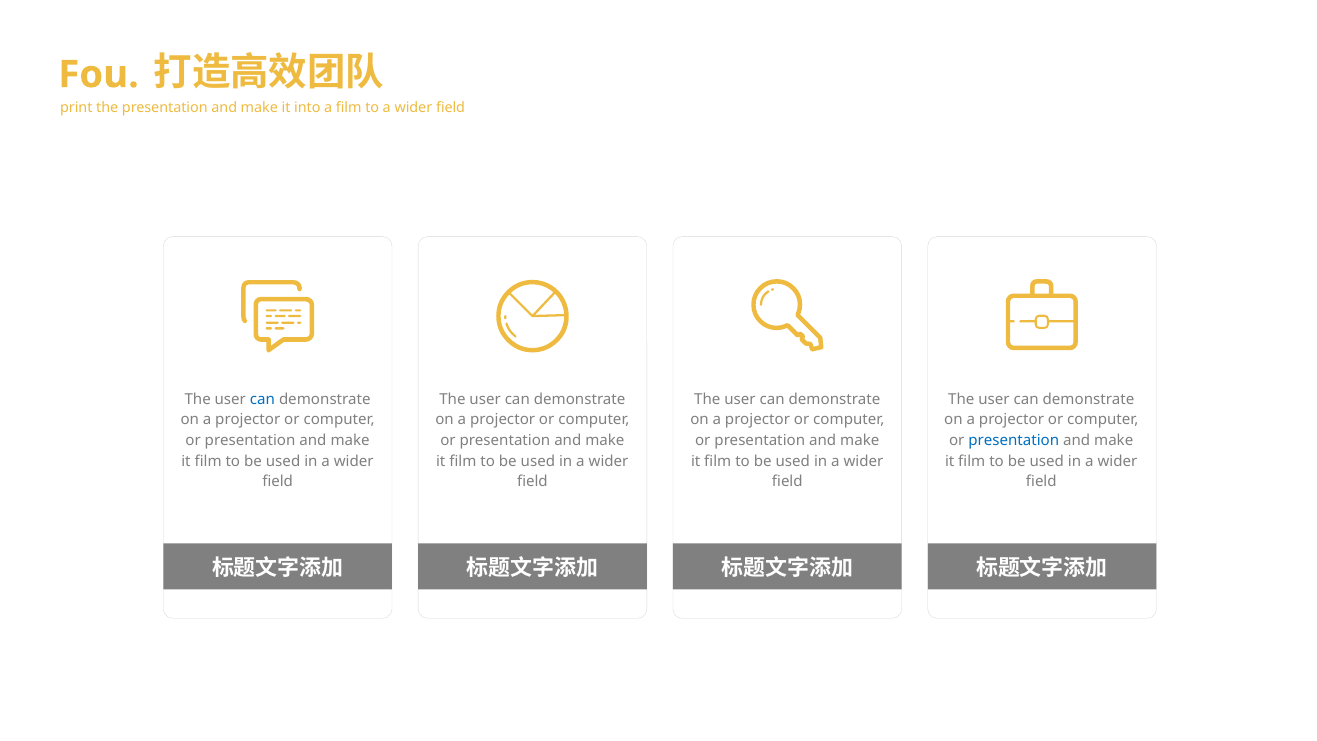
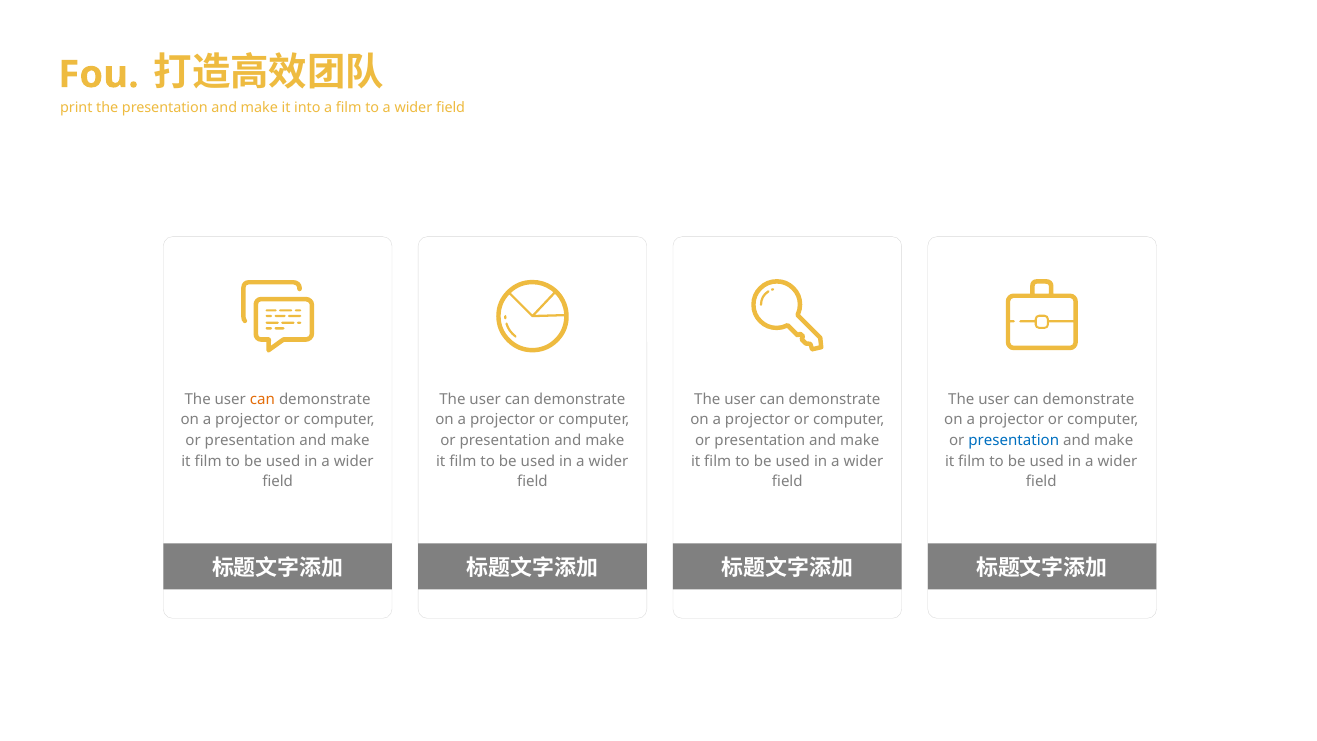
can at (262, 399) colour: blue -> orange
